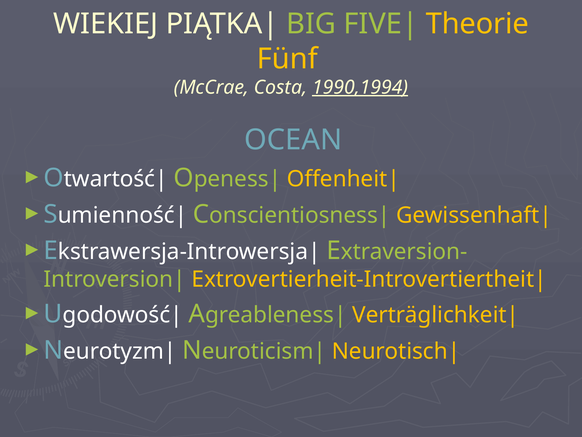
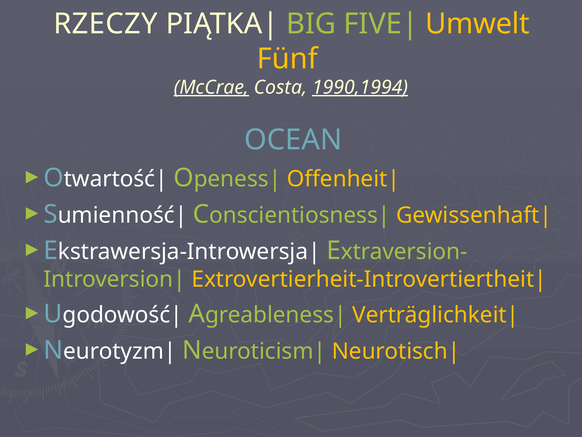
WIEKIEJ: WIEKIEJ -> RZECZY
Theorie: Theorie -> Umwelt
McCrae underline: none -> present
